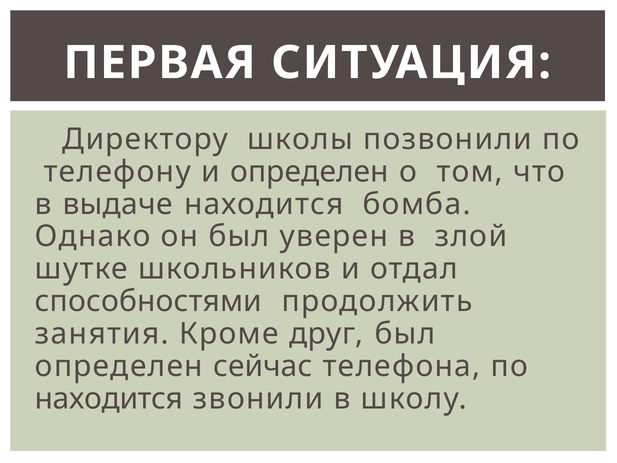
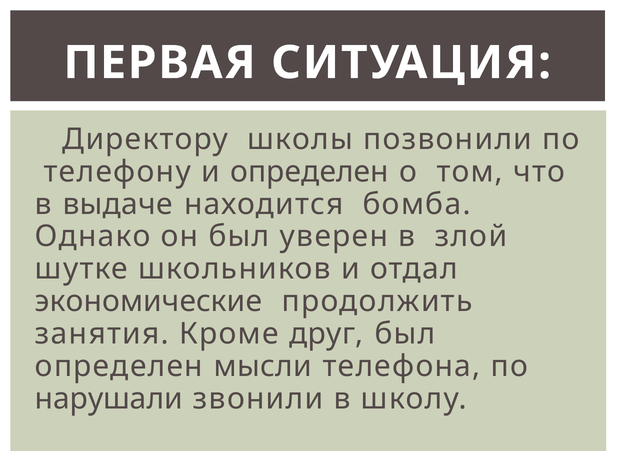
способностями: способностями -> экономические
сейчас: сейчас -> мысли
находится at (109, 398): находится -> нарушали
